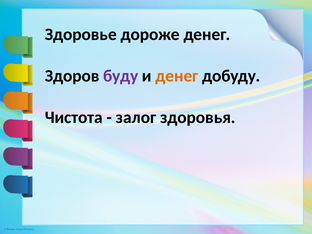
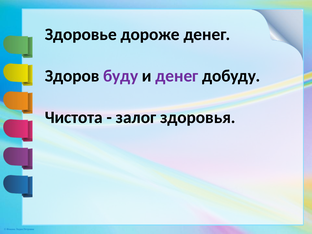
денег at (177, 76) colour: orange -> purple
